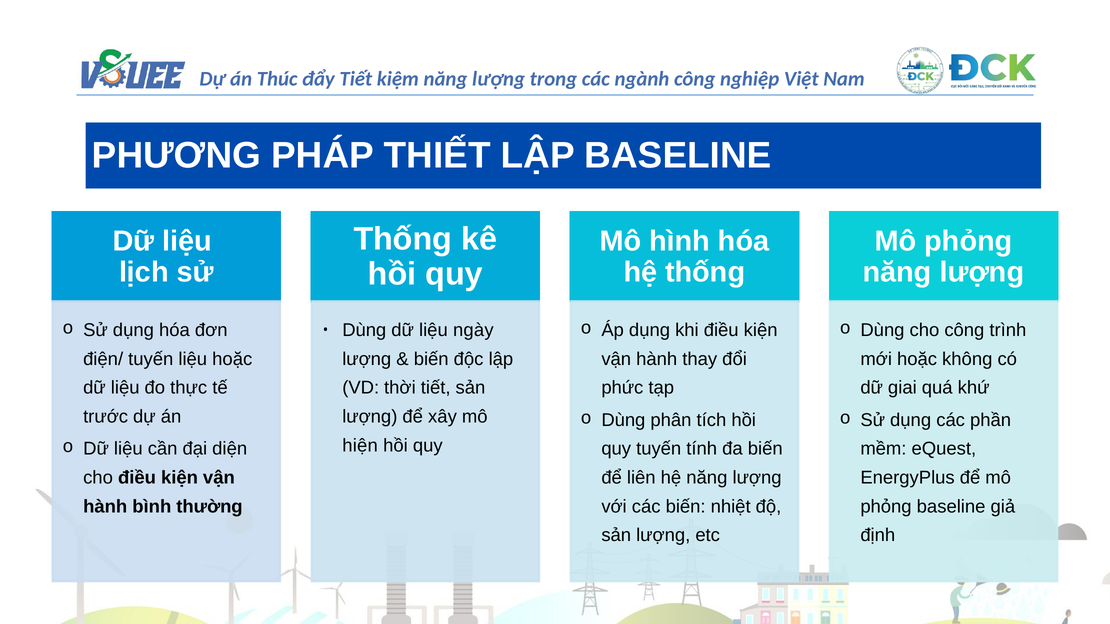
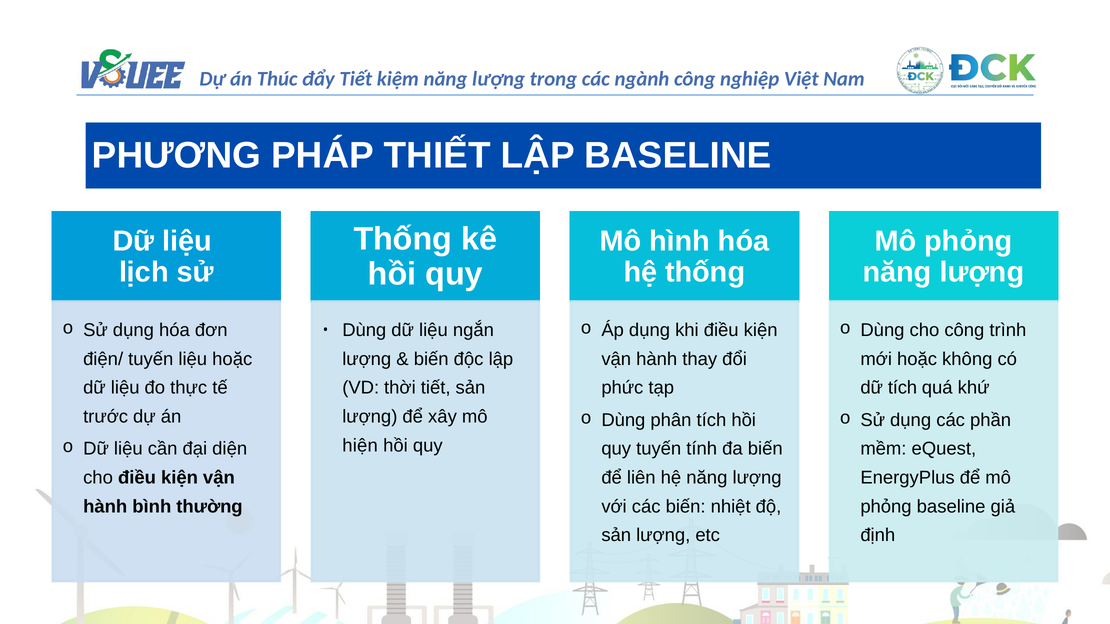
ngày: ngày -> ngắn
dữ giai: giai -> tích
